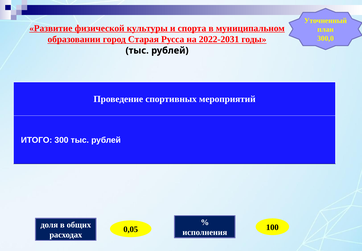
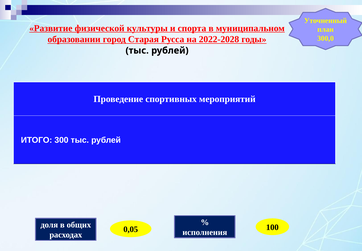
2022-2031: 2022-2031 -> 2022-2028
